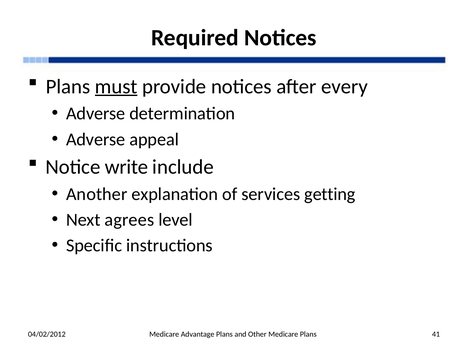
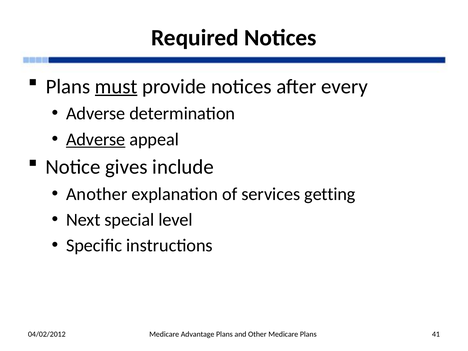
Adverse at (96, 139) underline: none -> present
write: write -> gives
agrees: agrees -> special
